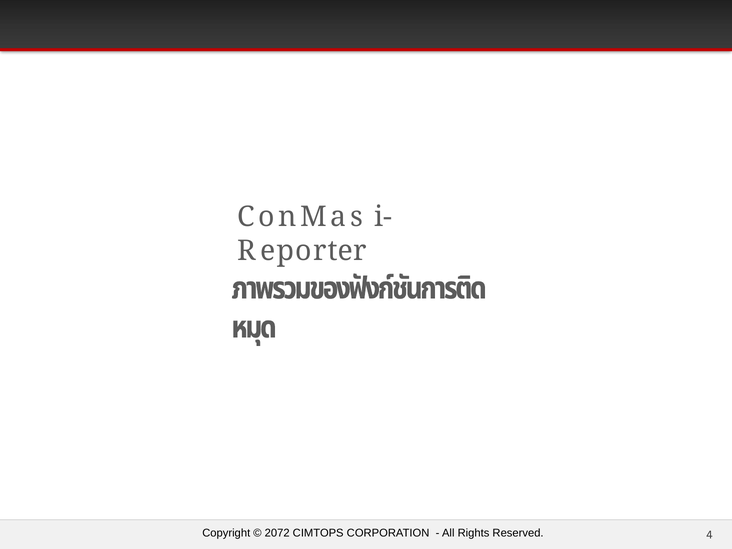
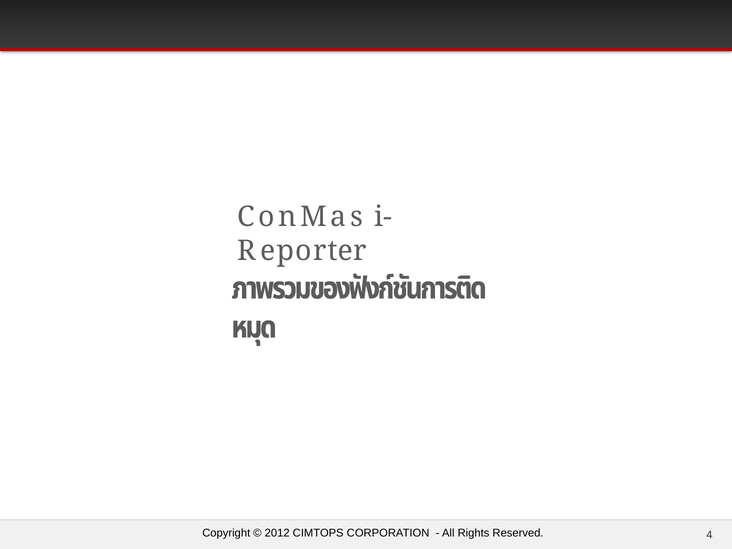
2072: 2072 -> 2012
